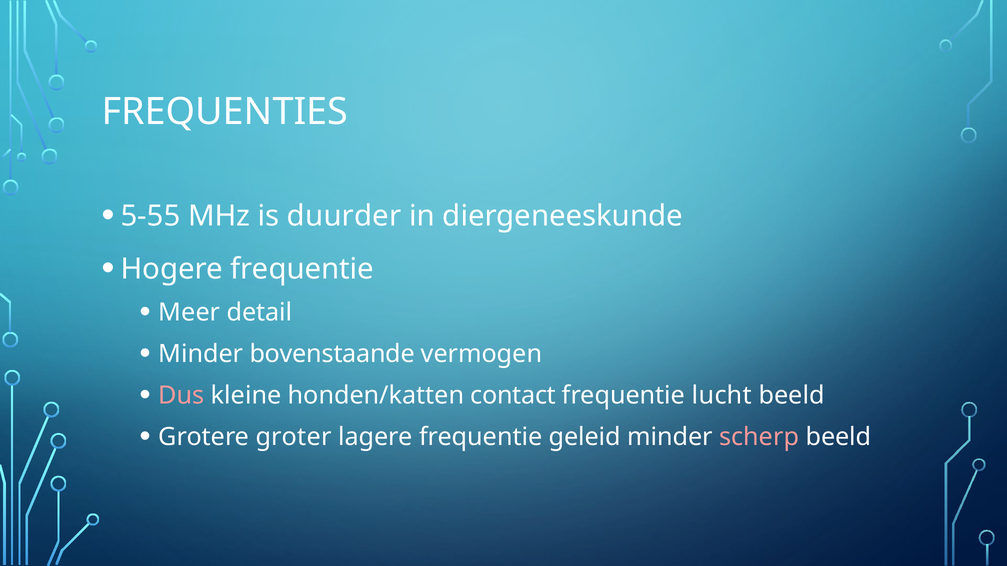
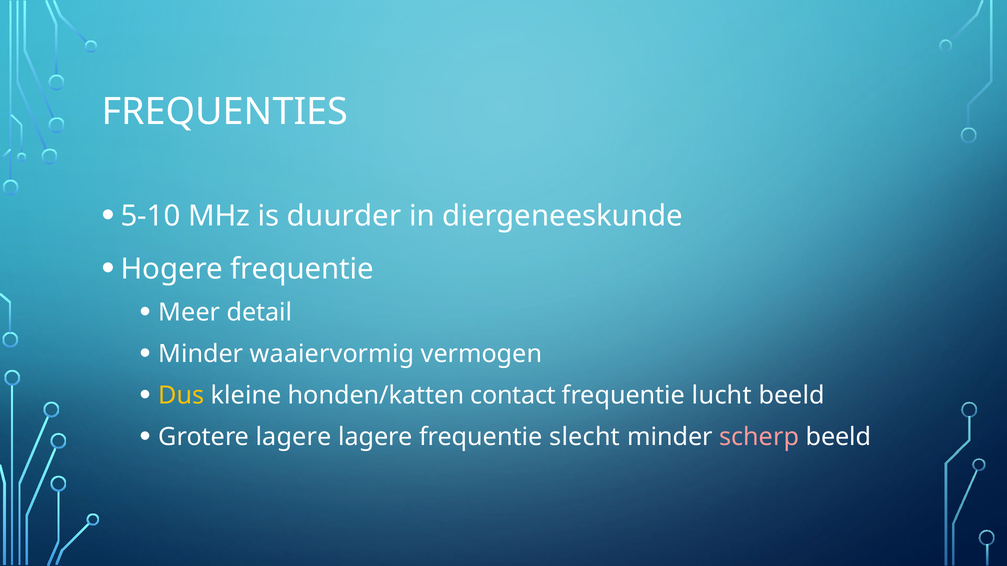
5-55: 5-55 -> 5-10
bovenstaande: bovenstaande -> waaiervormig
Dus colour: pink -> yellow
Grotere groter: groter -> lagere
geleid: geleid -> slecht
